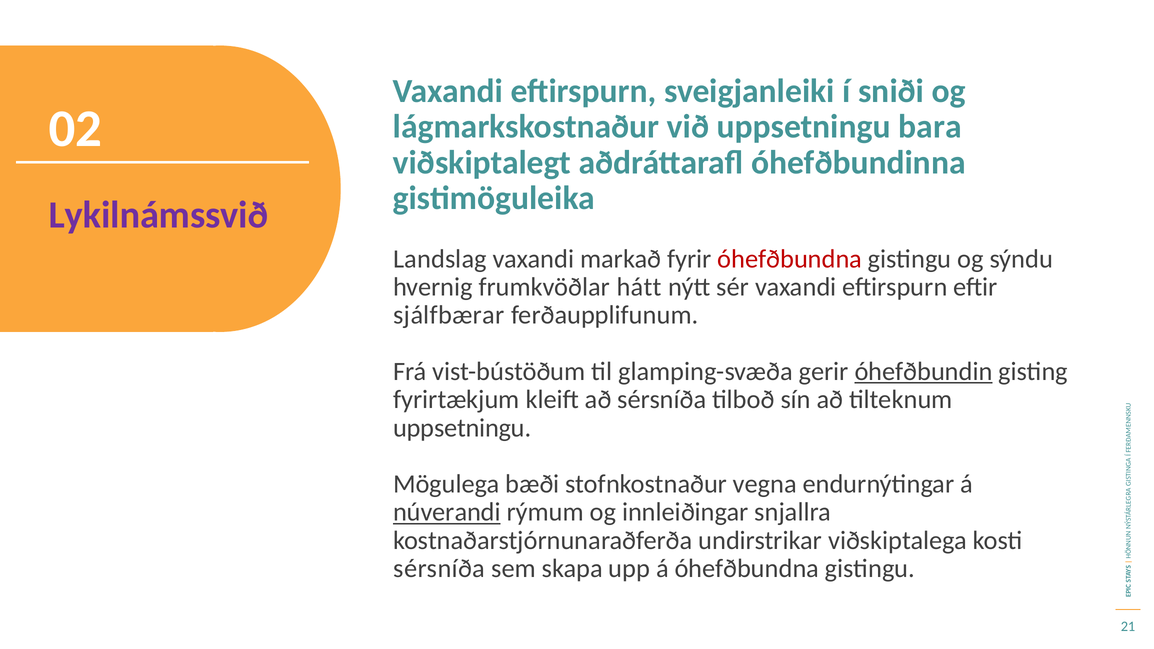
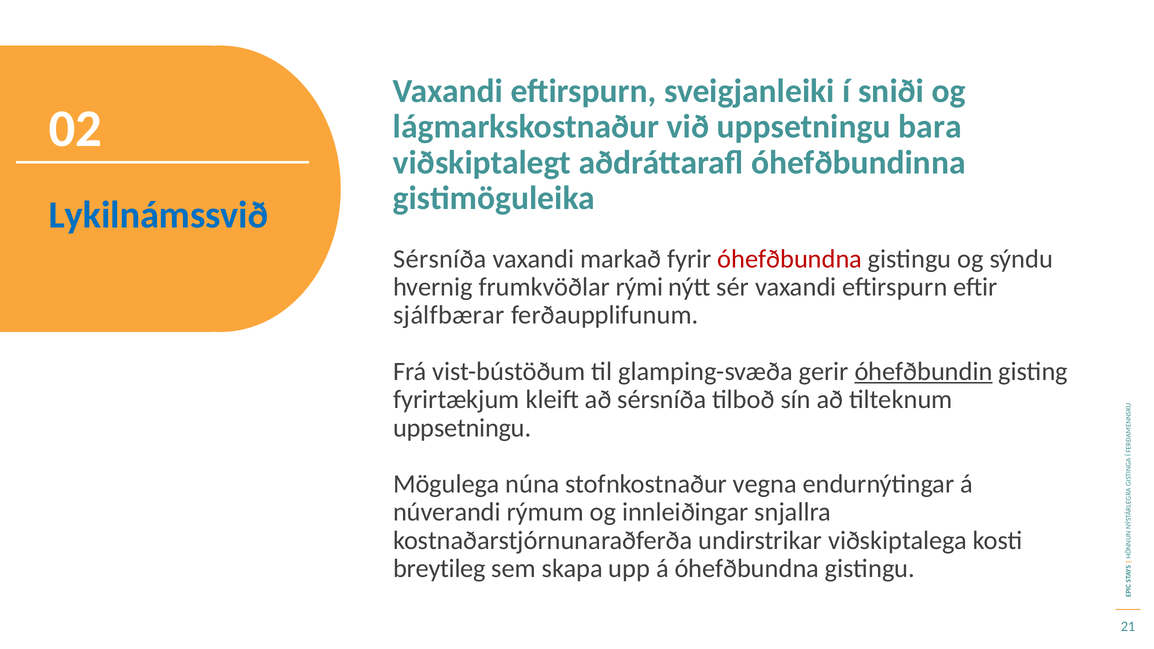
Lykilnámssvið colour: purple -> blue
Landslag at (440, 259): Landslag -> Sérsníða
hátt: hátt -> rými
bæði: bæði -> núna
núverandi underline: present -> none
sérsníða at (439, 569): sérsníða -> breytileg
